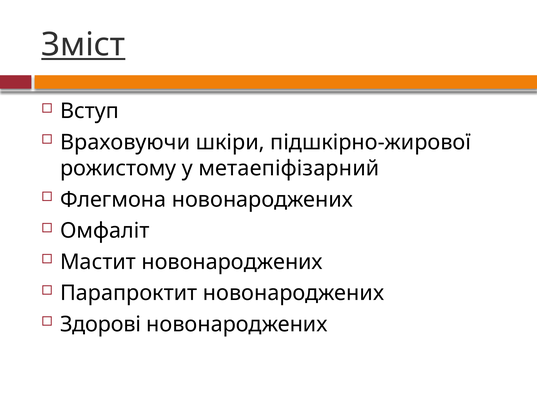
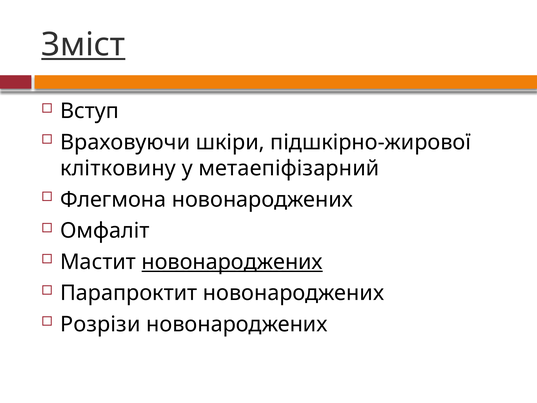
рожистому: рожистому -> клітковину
новонароджених at (232, 262) underline: none -> present
Здорові: Здорові -> Розрізи
